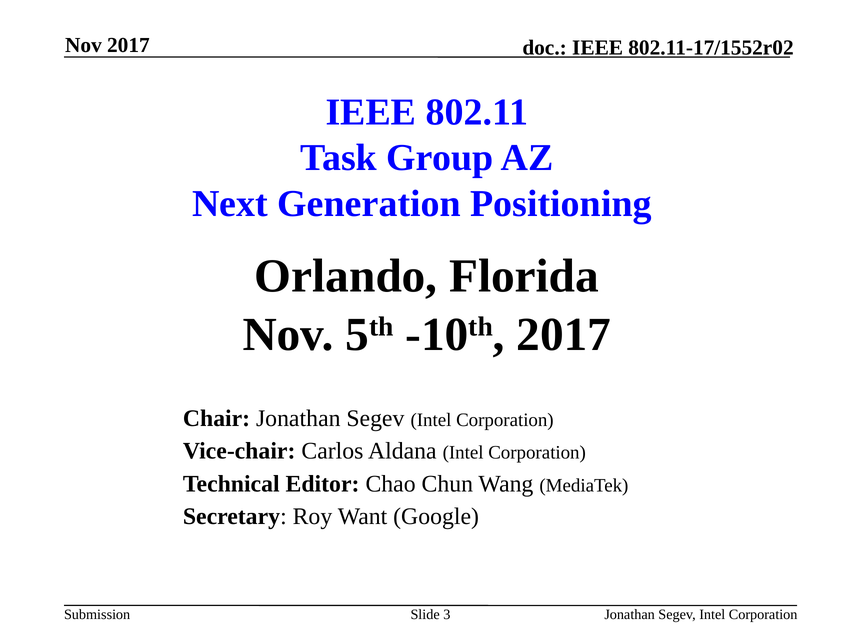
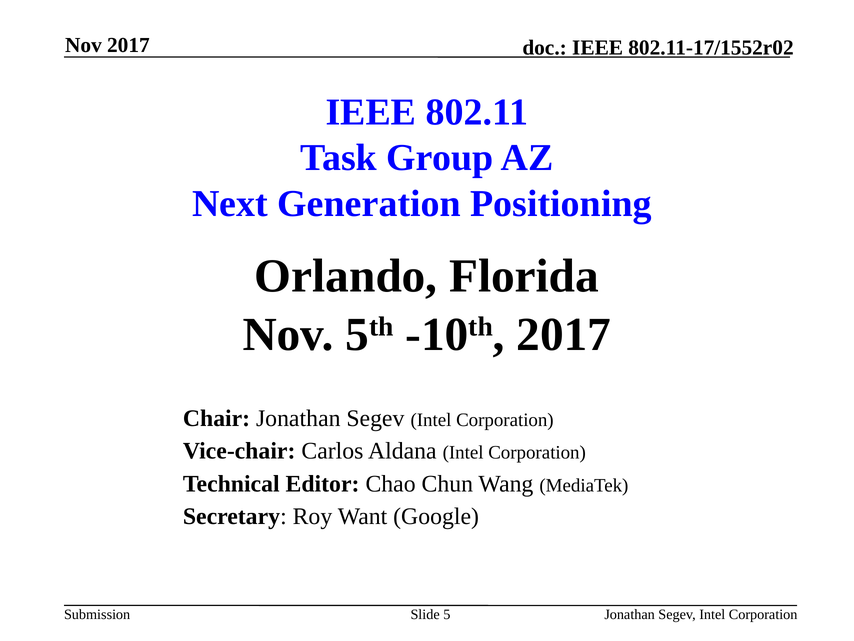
3: 3 -> 5
